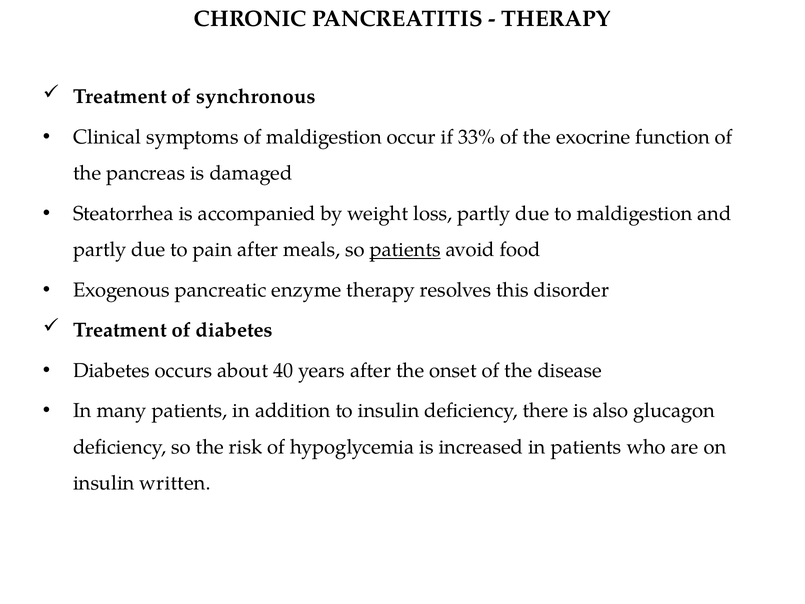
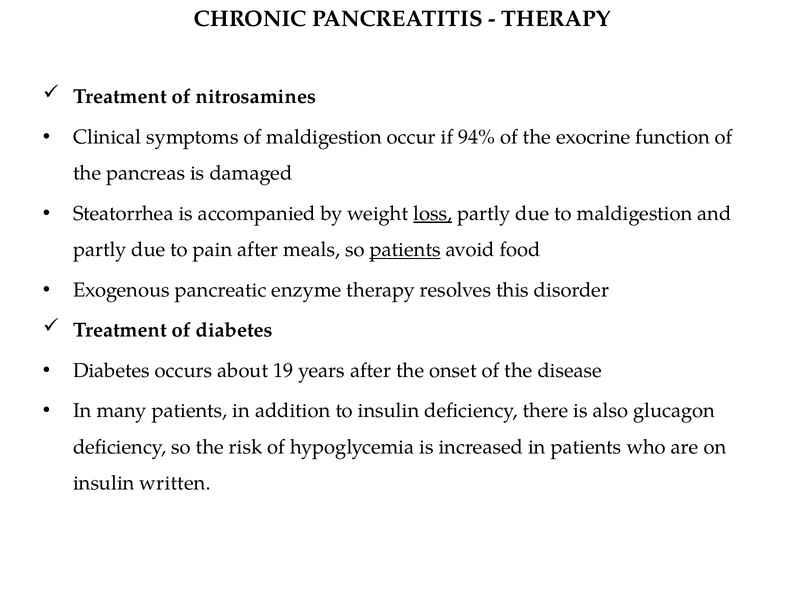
synchronous: synchronous -> nitrosamines
33%: 33% -> 94%
loss underline: none -> present
40: 40 -> 19
